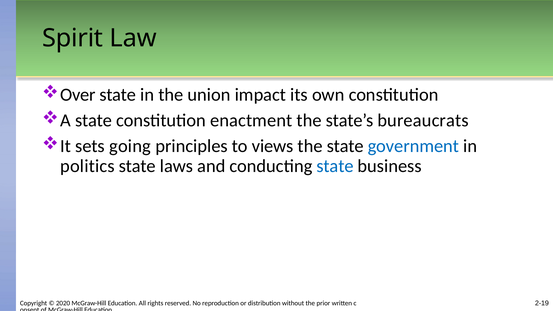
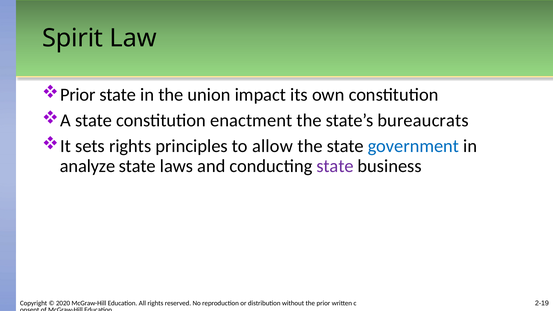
Over at (78, 95): Over -> Prior
sets going: going -> rights
views: views -> allow
politics: politics -> analyze
state at (335, 166) colour: blue -> purple
